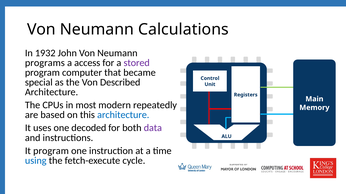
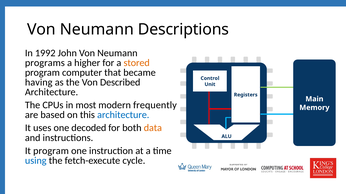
Calculations: Calculations -> Descriptions
1932: 1932 -> 1992
access: access -> higher
stored colour: purple -> orange
special: special -> having
repeatedly: repeatedly -> frequently
data colour: purple -> orange
